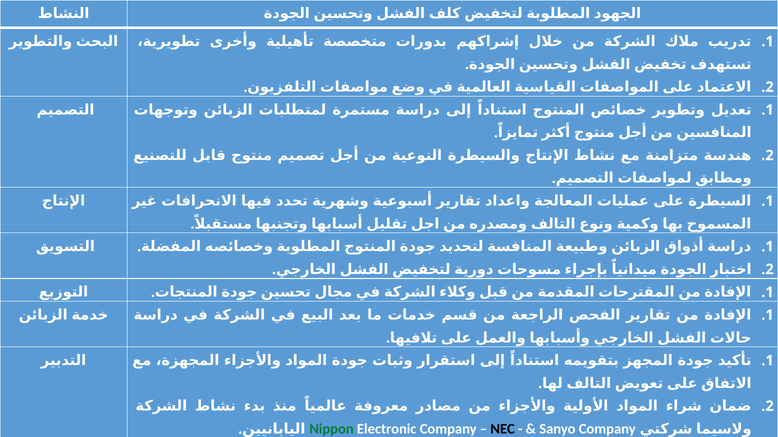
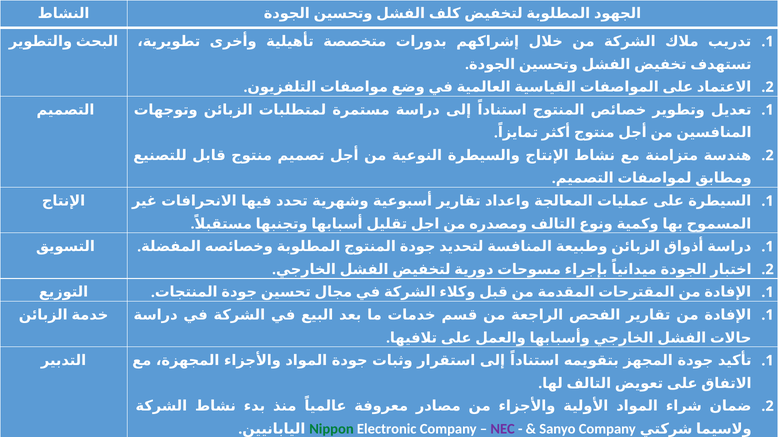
NEC colour: black -> purple
